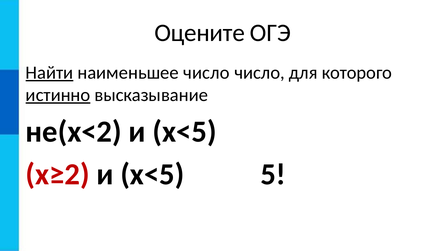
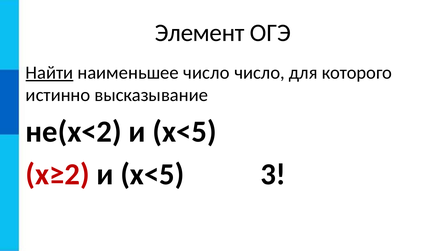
Оцените: Оцените -> Элемент
истинно underline: present -> none
5: 5 -> 3
